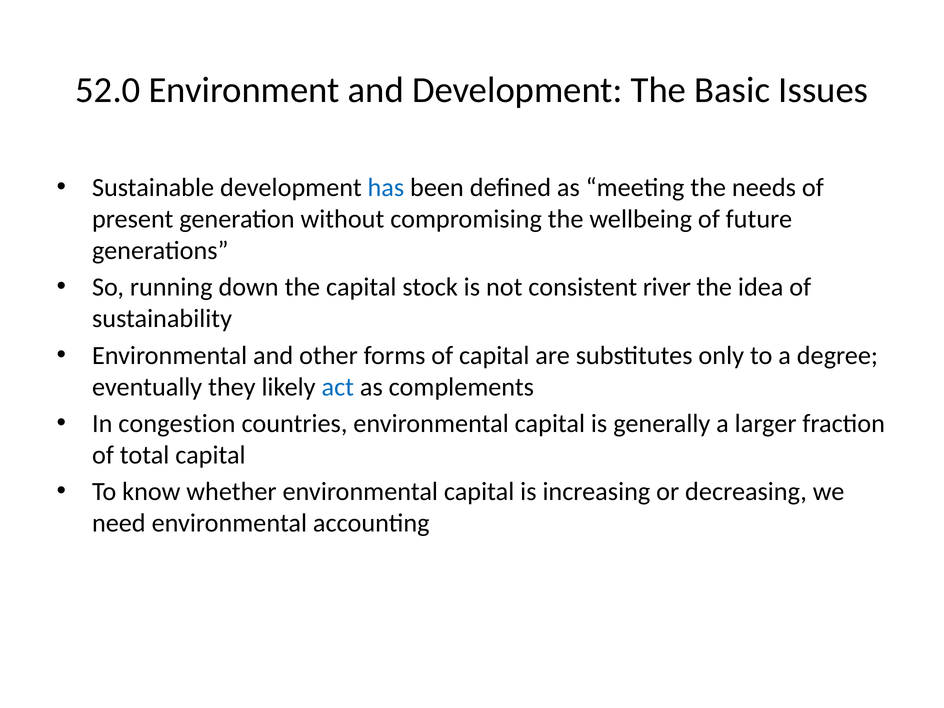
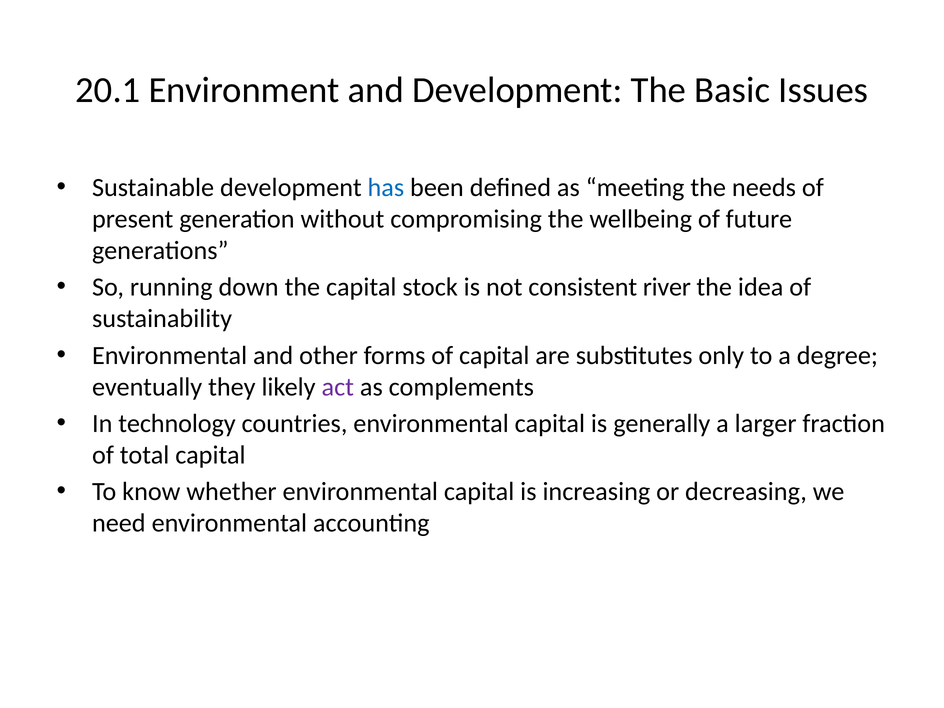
52.0: 52.0 -> 20.1
act colour: blue -> purple
congestion: congestion -> technology
